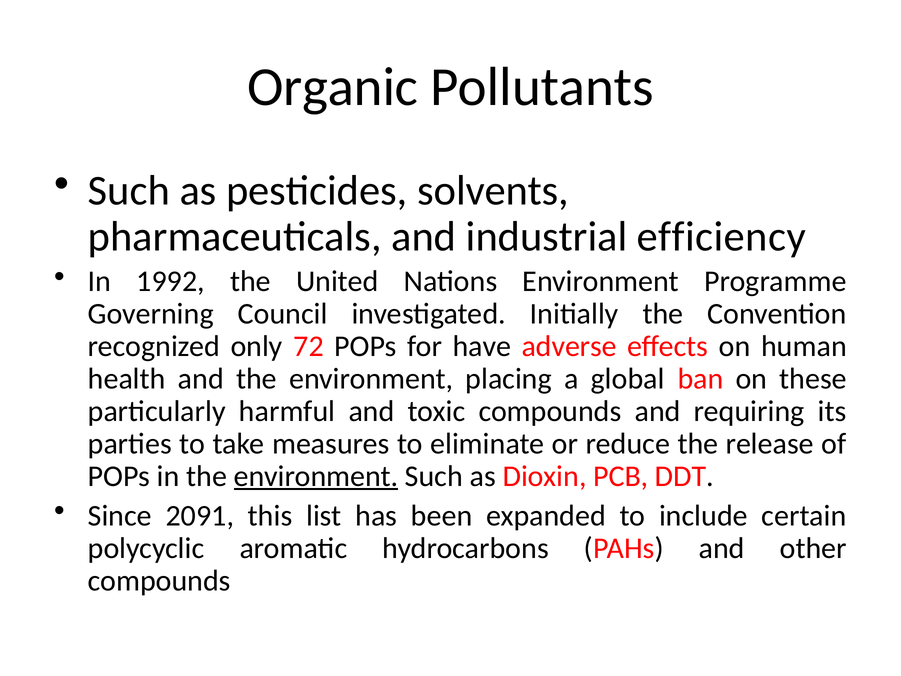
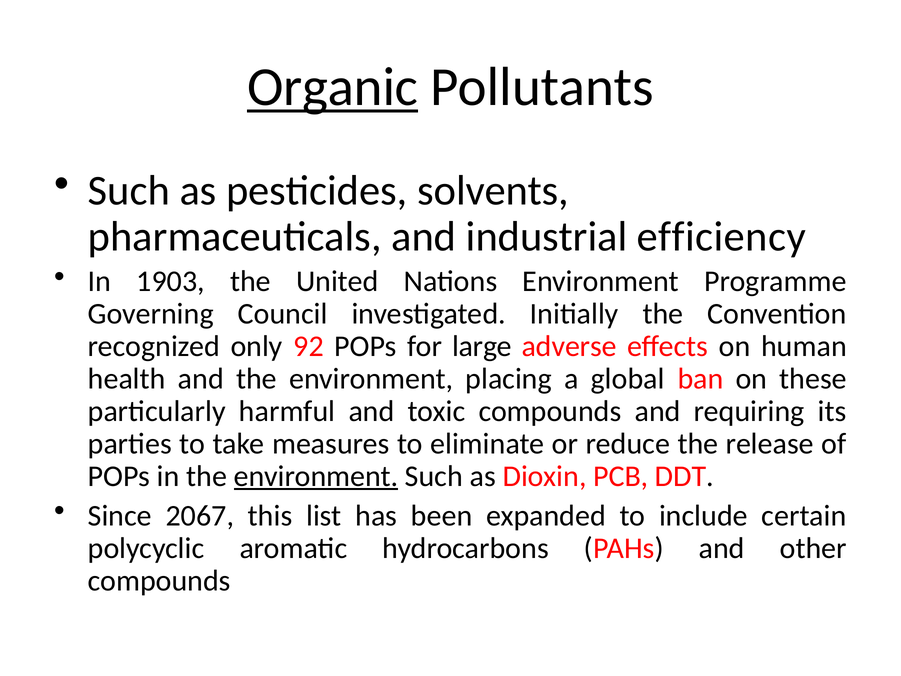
Organic underline: none -> present
1992: 1992 -> 1903
72: 72 -> 92
have: have -> large
2091: 2091 -> 2067
